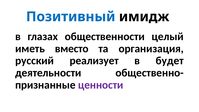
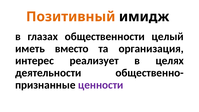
Позитивный colour: blue -> orange
русский: русский -> интерес
будет: будет -> целях
